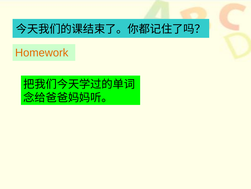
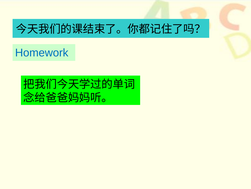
Homework colour: orange -> blue
